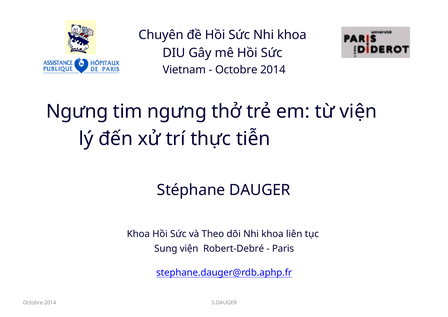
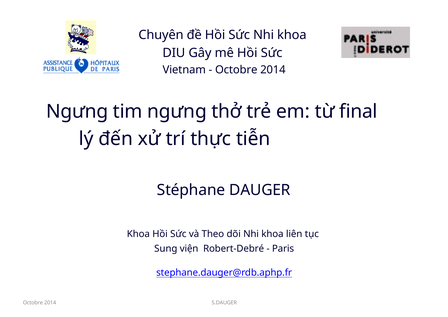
từ viện: viện -> final
